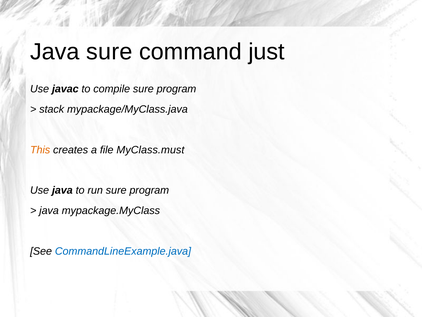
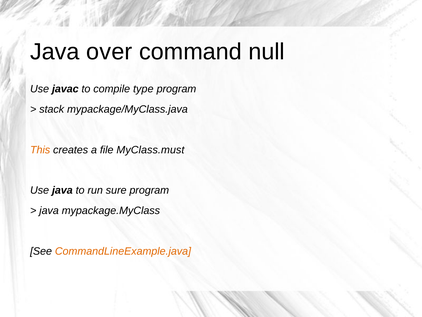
Java sure: sure -> over
just: just -> null
compile sure: sure -> type
CommandLineExample.java colour: blue -> orange
